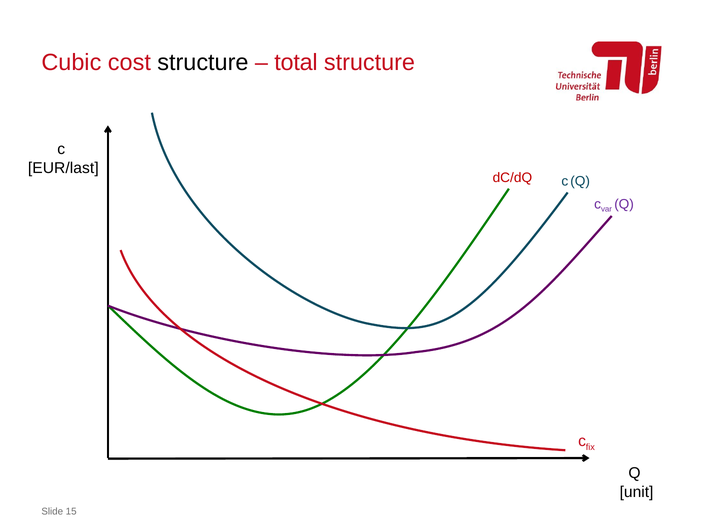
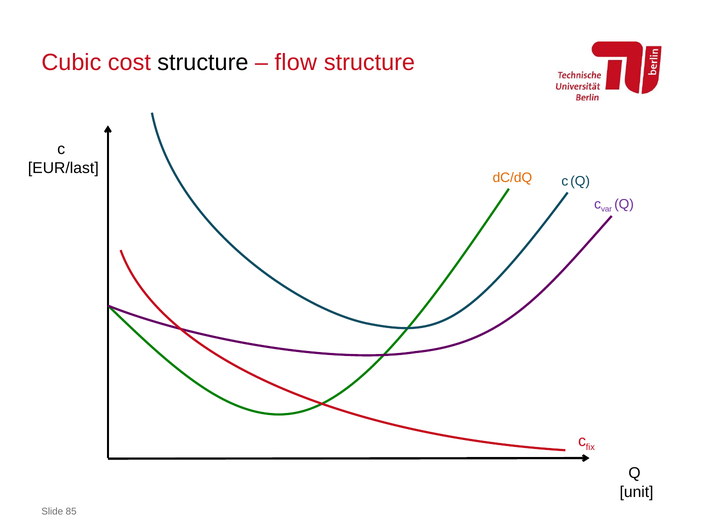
total: total -> flow
dC/dQ colour: red -> orange
15: 15 -> 85
